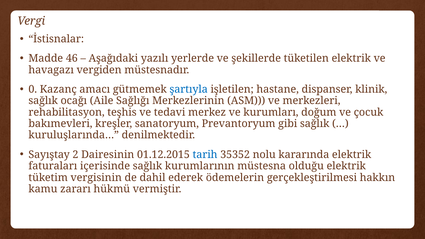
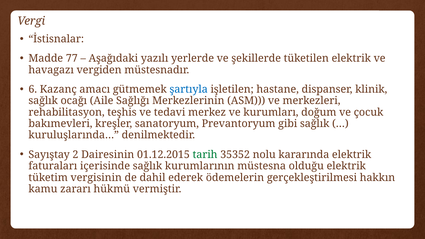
46: 46 -> 77
0: 0 -> 6
tarih colour: blue -> green
